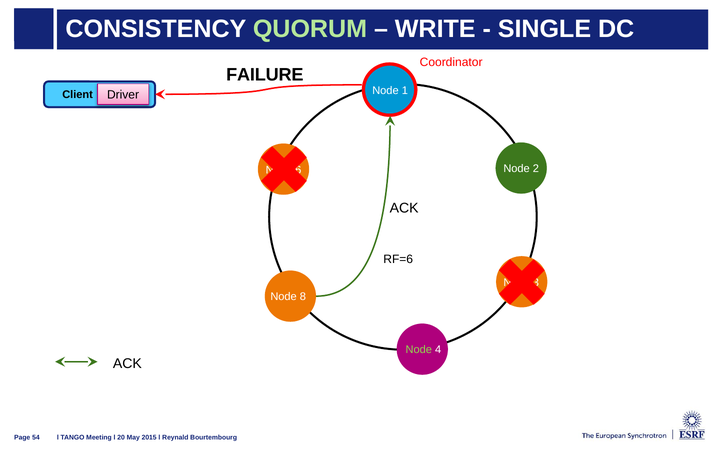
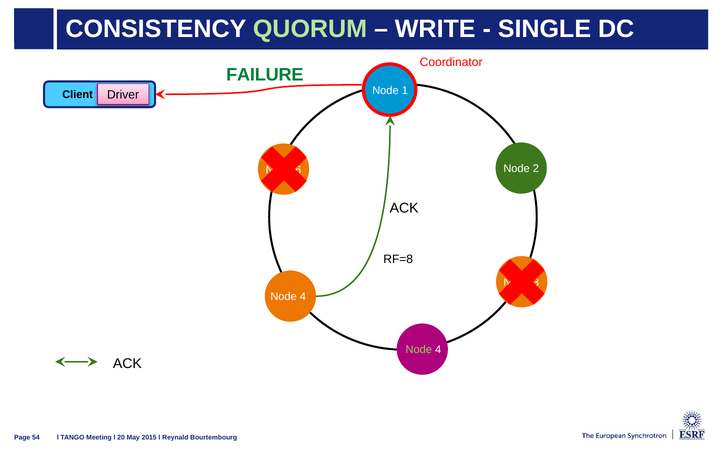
FAILURE colour: black -> green
RF=6: RF=6 -> RF=8
8 at (303, 297): 8 -> 4
